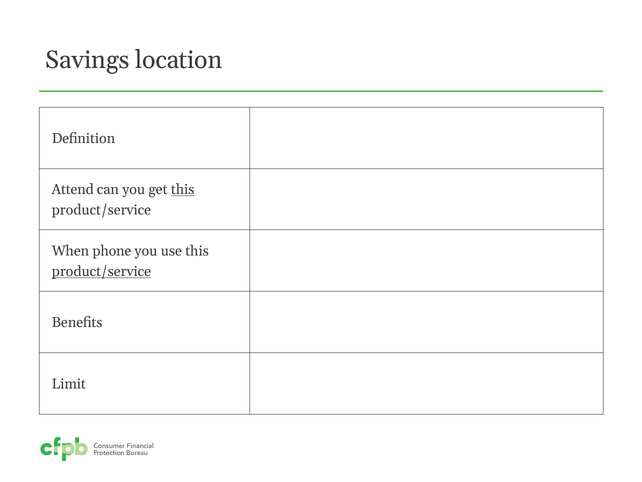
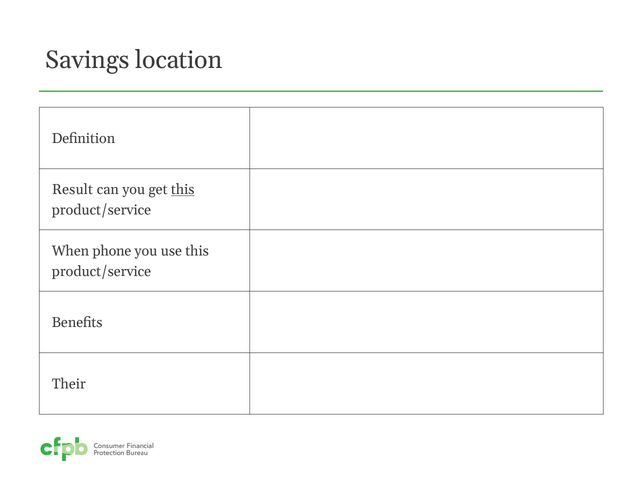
Attend: Attend -> Result
product/service at (101, 271) underline: present -> none
Limit: Limit -> Their
